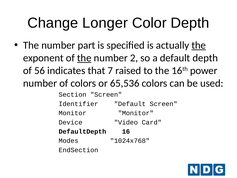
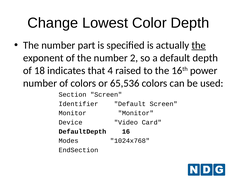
Longer: Longer -> Lowest
the at (84, 58) underline: present -> none
56: 56 -> 18
7: 7 -> 4
